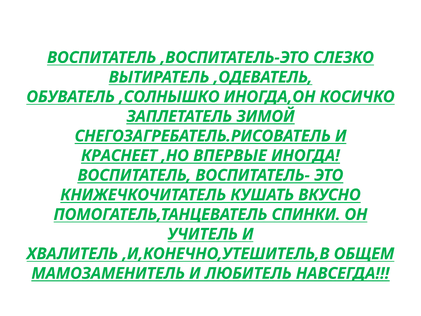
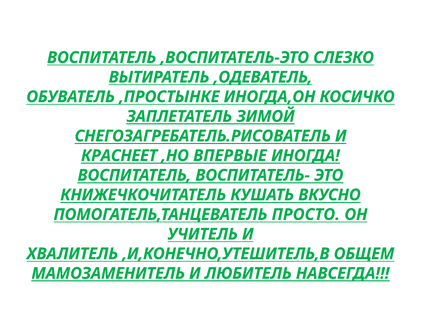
,СОЛНЫШКО: ,СОЛНЫШКО -> ,ПРОСТЫНКЕ
СПИНКИ: СПИНКИ -> ПРОСТО
